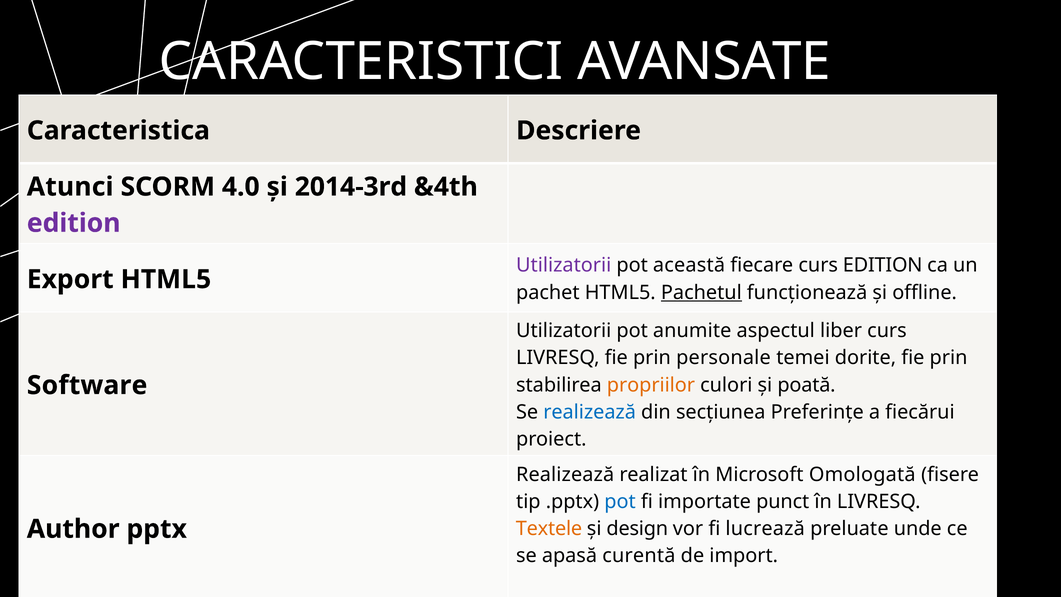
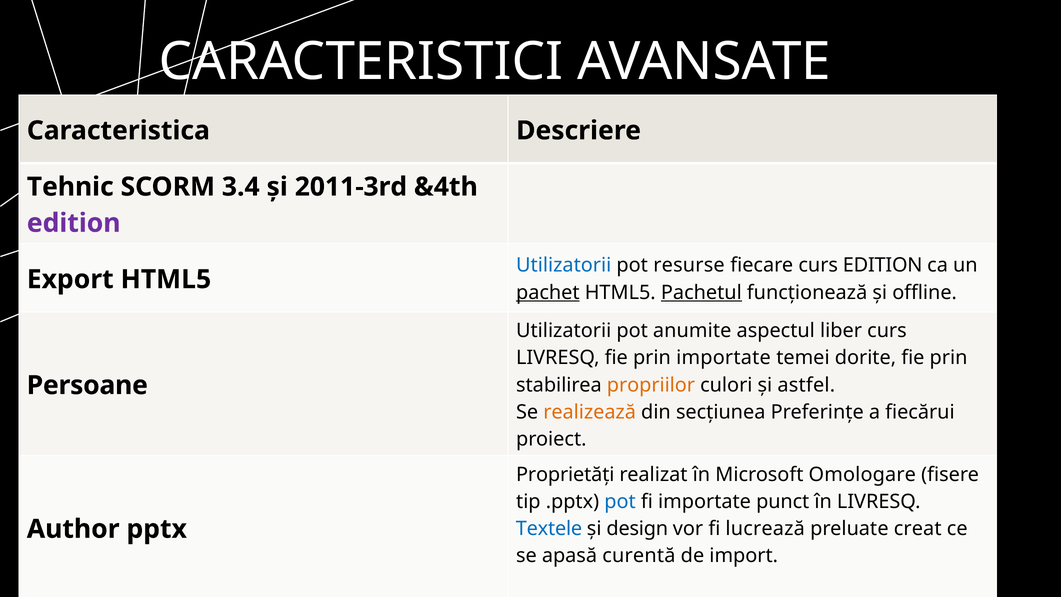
Atunci: Atunci -> Tehnic
4.0: 4.0 -> 3.4
2014-3rd: 2014-3rd -> 2011-3rd
Utilizatorii at (564, 265) colour: purple -> blue
această: această -> resurse
pachet underline: none -> present
prin personale: personale -> importate
poată: poată -> astfel
Software: Software -> Persoane
realizează at (590, 412) colour: blue -> orange
Realizează at (565, 474): Realizează -> Proprietăți
Omologată: Omologată -> Omologare
Textele colour: orange -> blue
unde: unde -> creat
